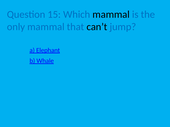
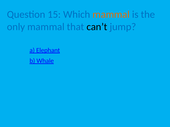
mammal at (111, 14) colour: black -> orange
